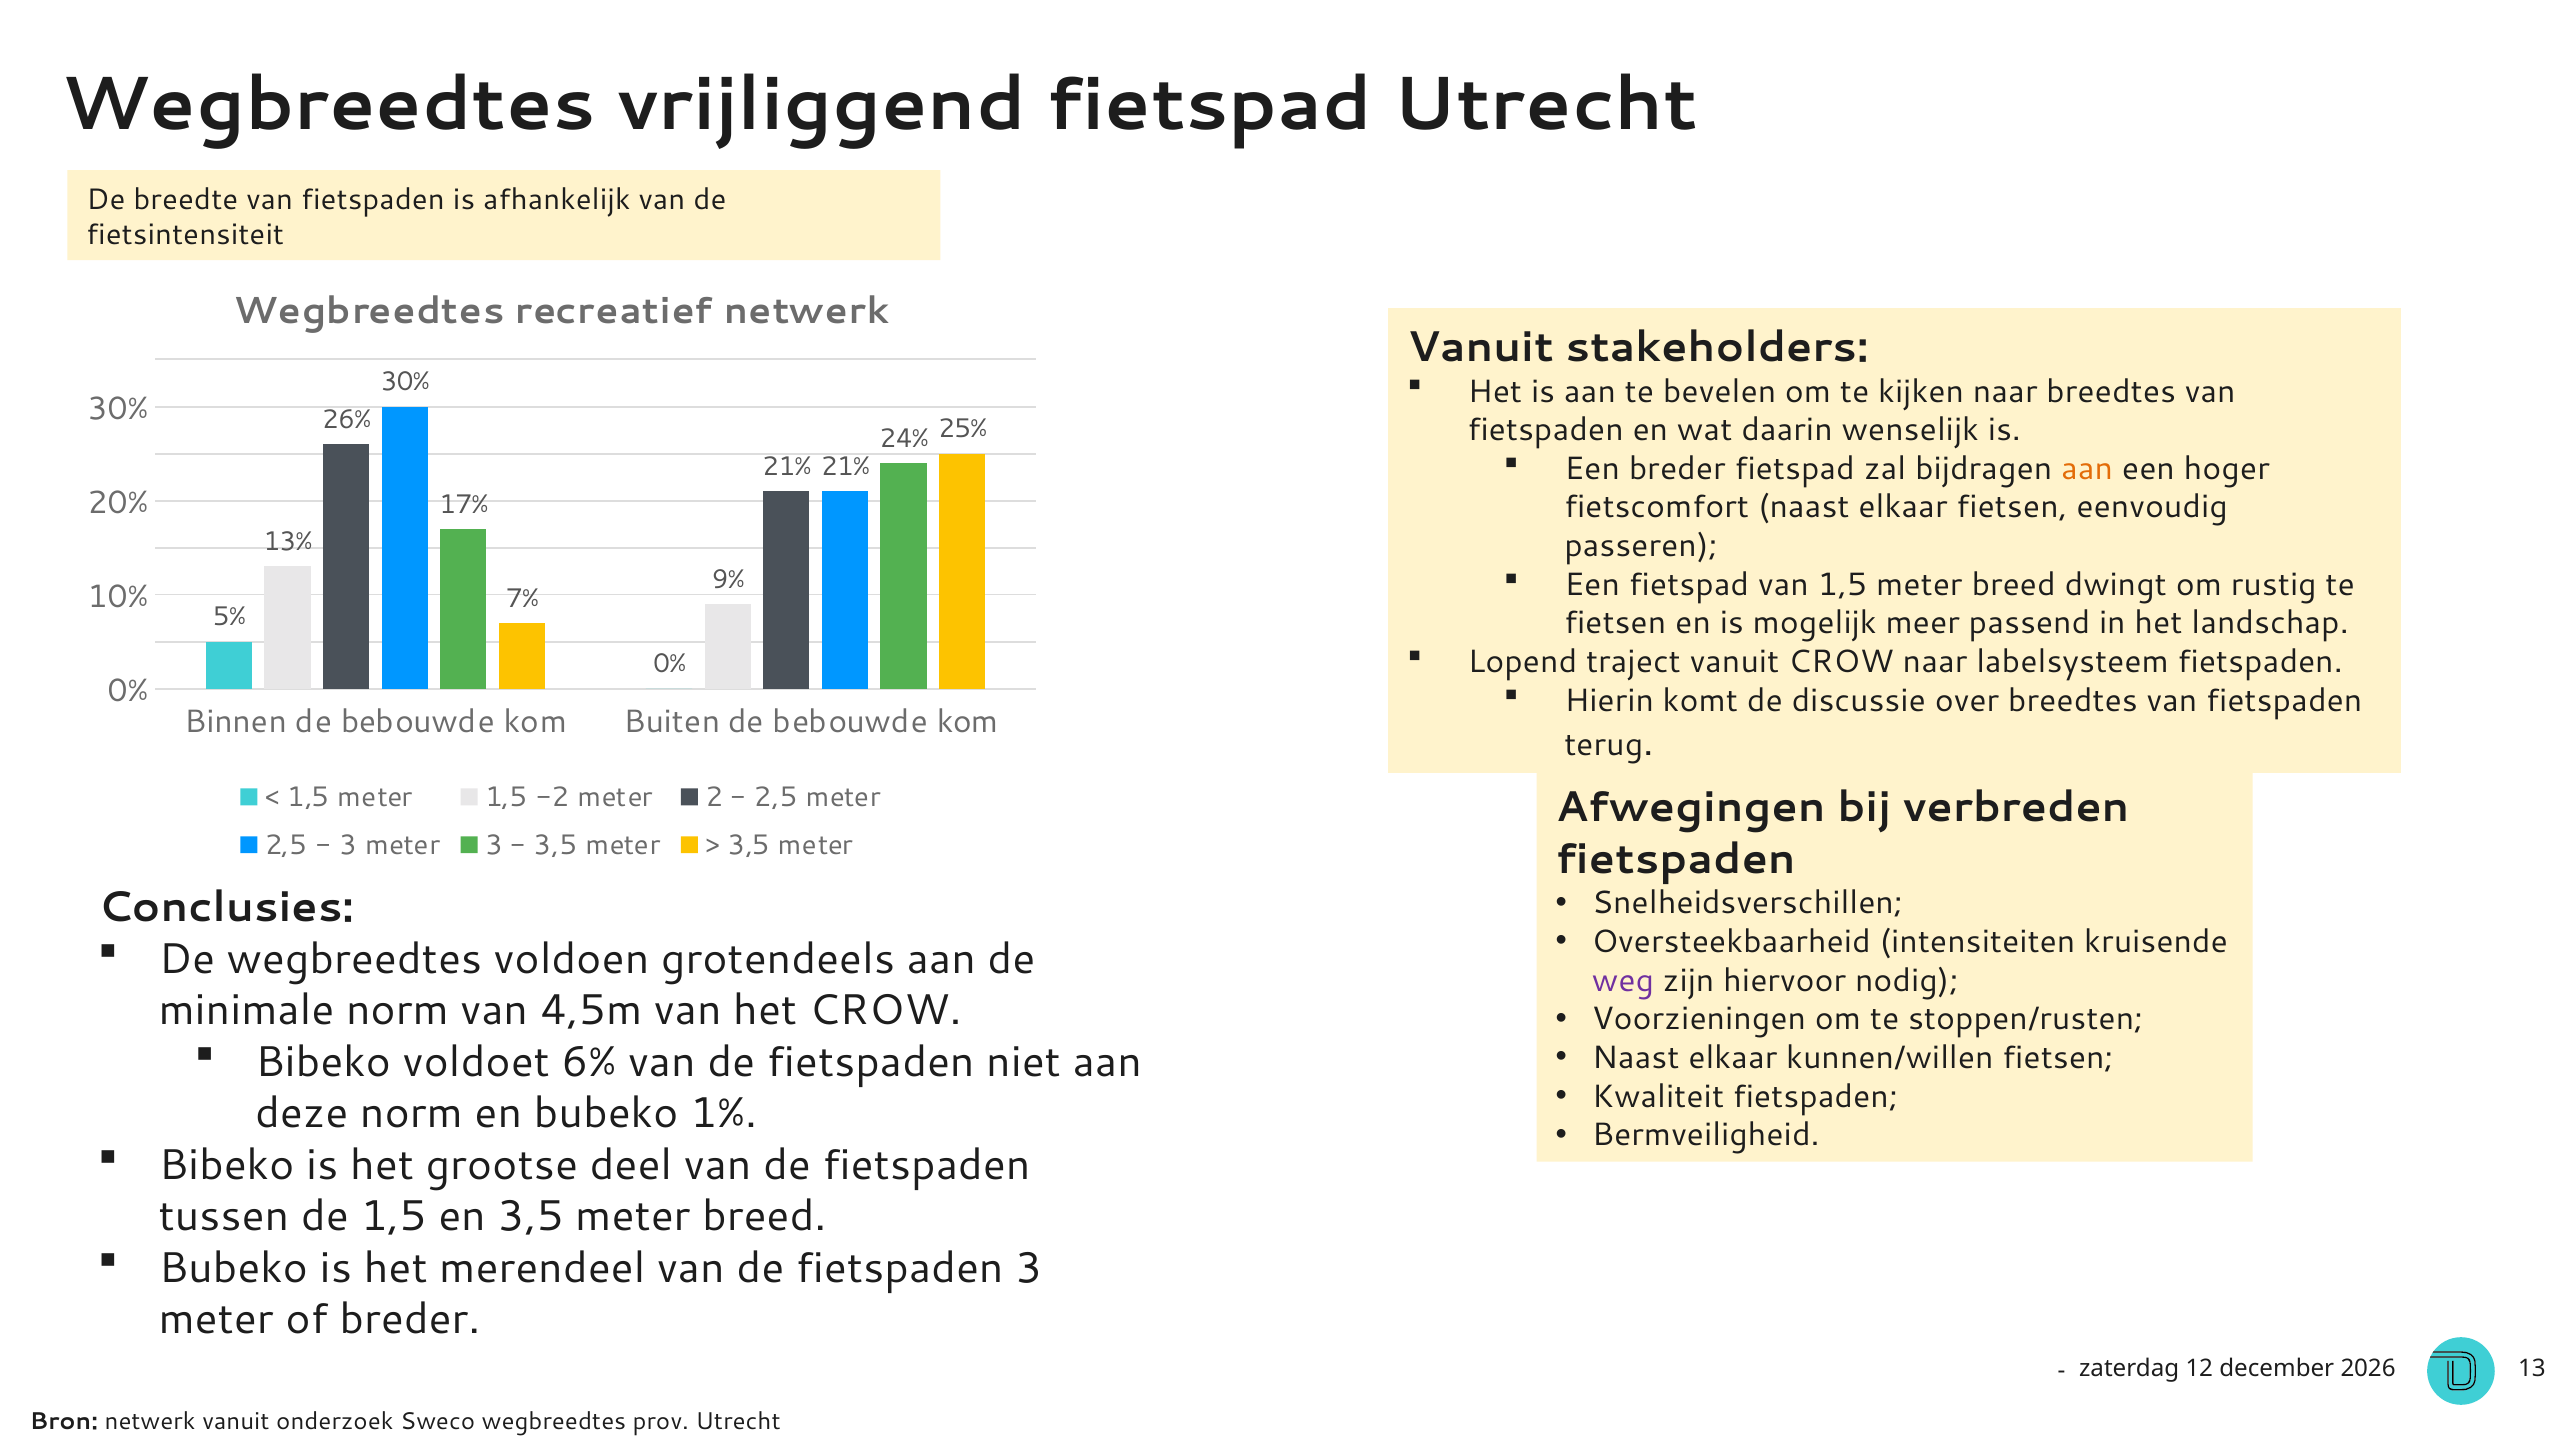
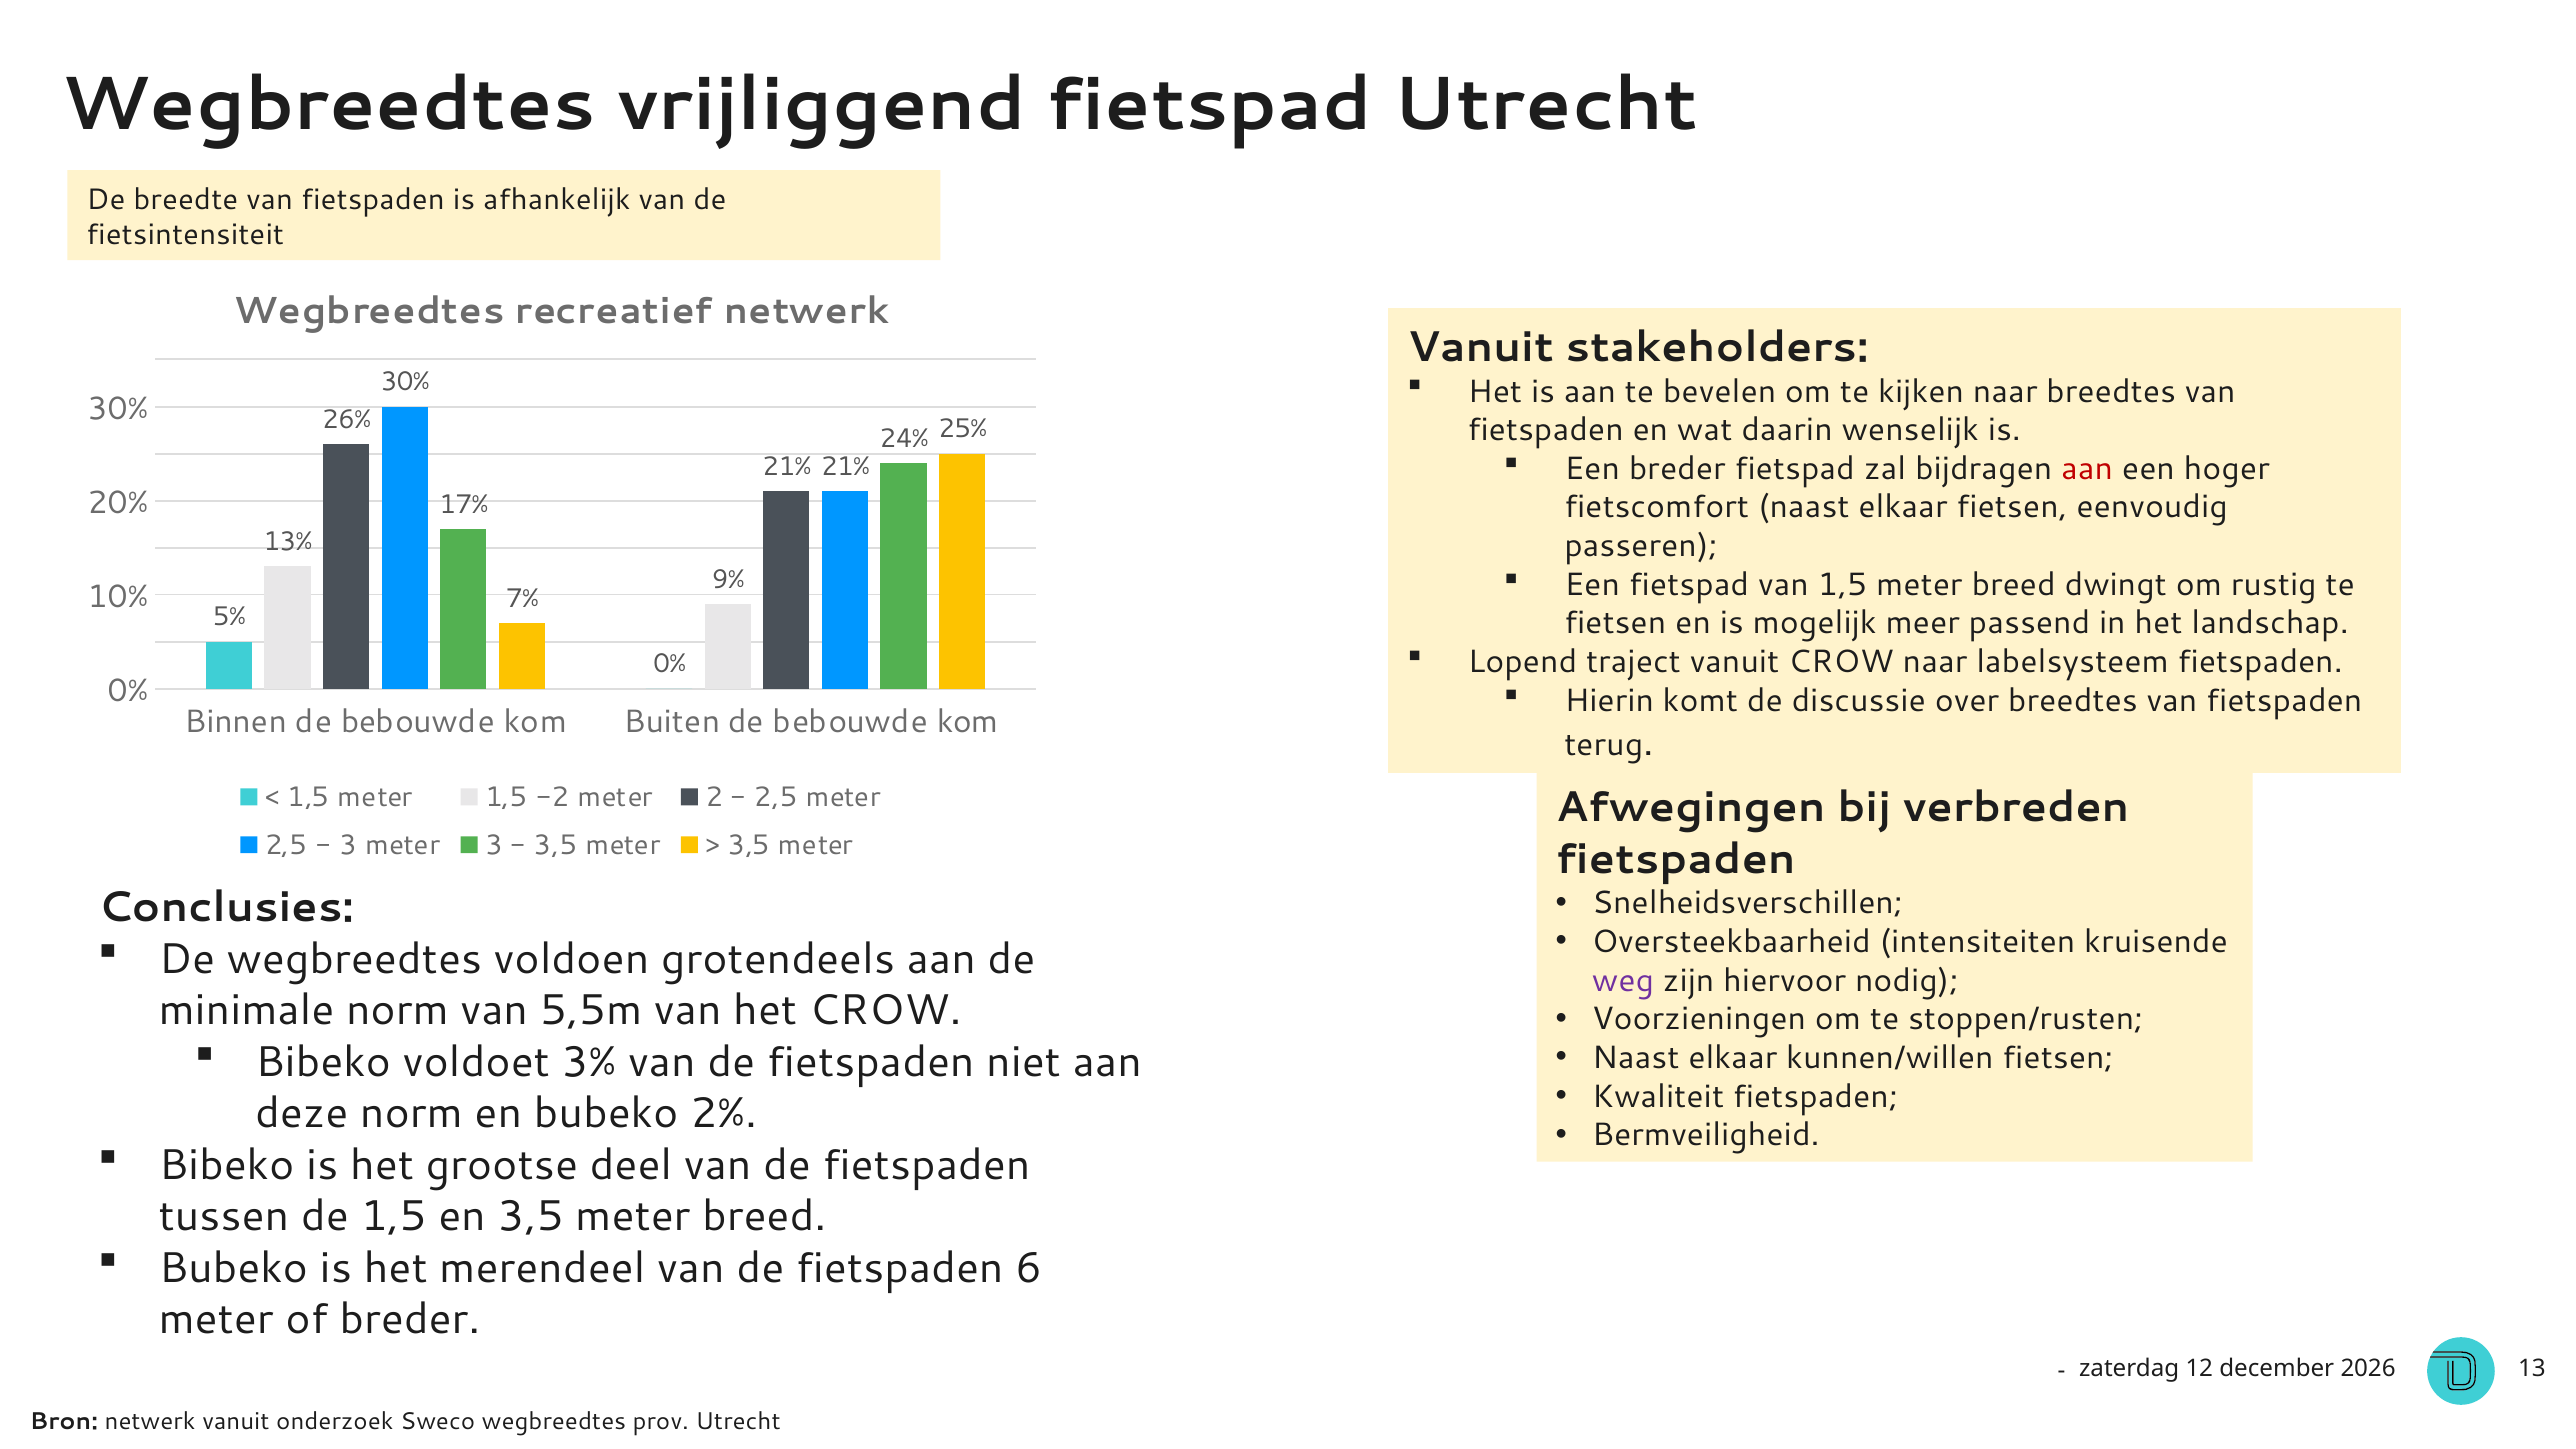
aan at (2087, 469) colour: orange -> red
4,5m: 4,5m -> 5,5m
6%: 6% -> 3%
1%: 1% -> 2%
fietspaden 3: 3 -> 6
